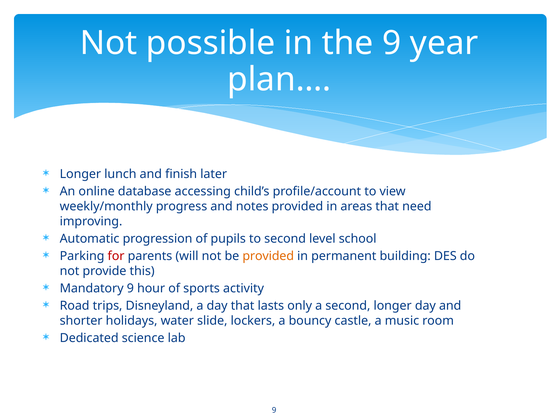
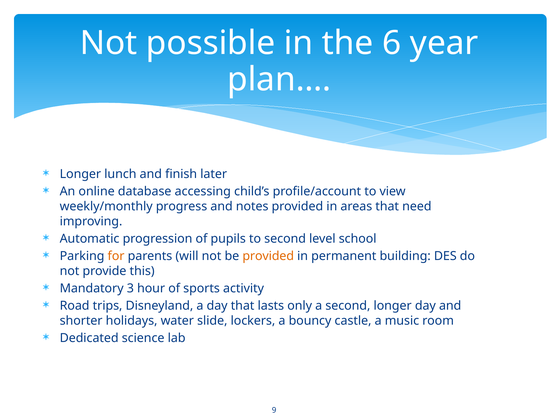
the 9: 9 -> 6
for colour: red -> orange
Mandatory 9: 9 -> 3
